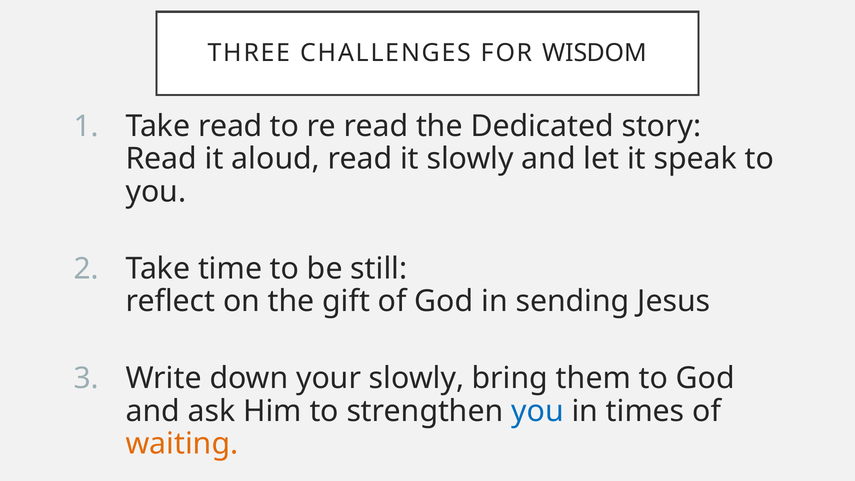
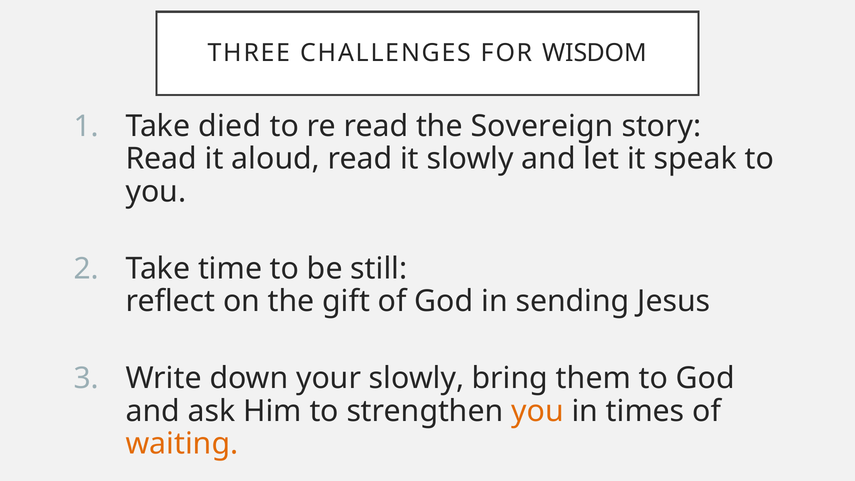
Take read: read -> died
Dedicated: Dedicated -> Sovereign
you at (537, 411) colour: blue -> orange
